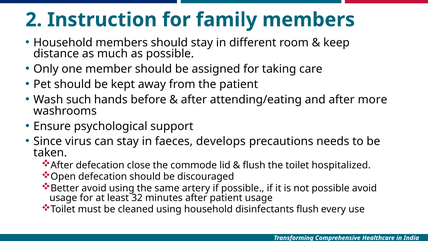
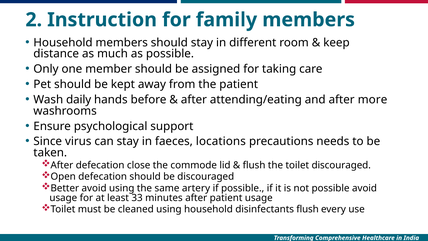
such: such -> daily
develops: develops -> locations
toilet hospitalized: hospitalized -> discouraged
32: 32 -> 33
